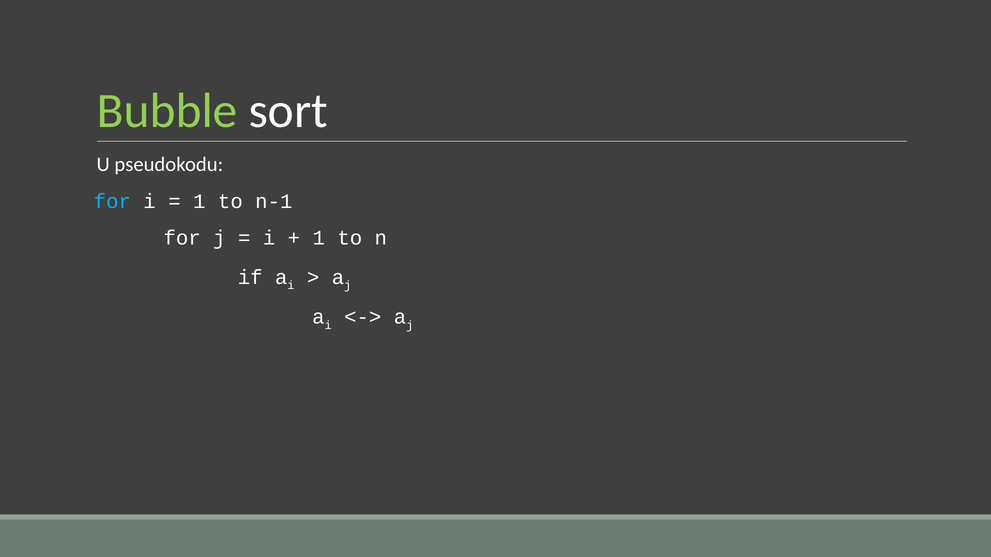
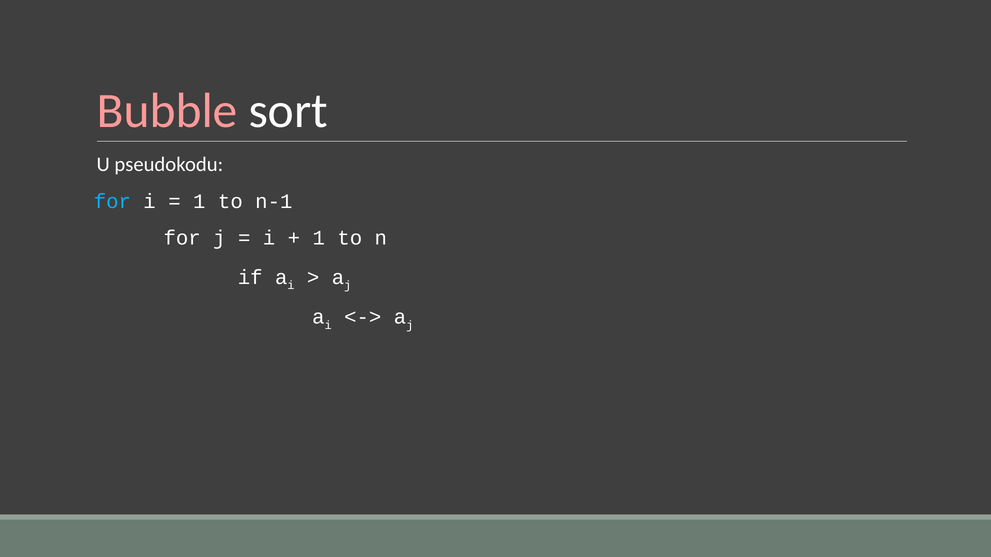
Bubble colour: light green -> pink
